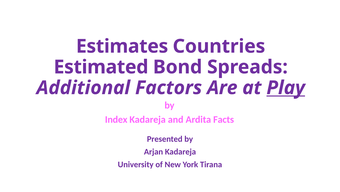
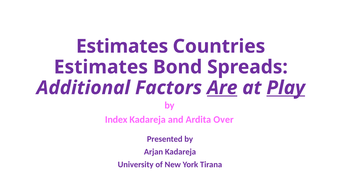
Estimated at (101, 67): Estimated -> Estimates
Are underline: none -> present
Facts: Facts -> Over
